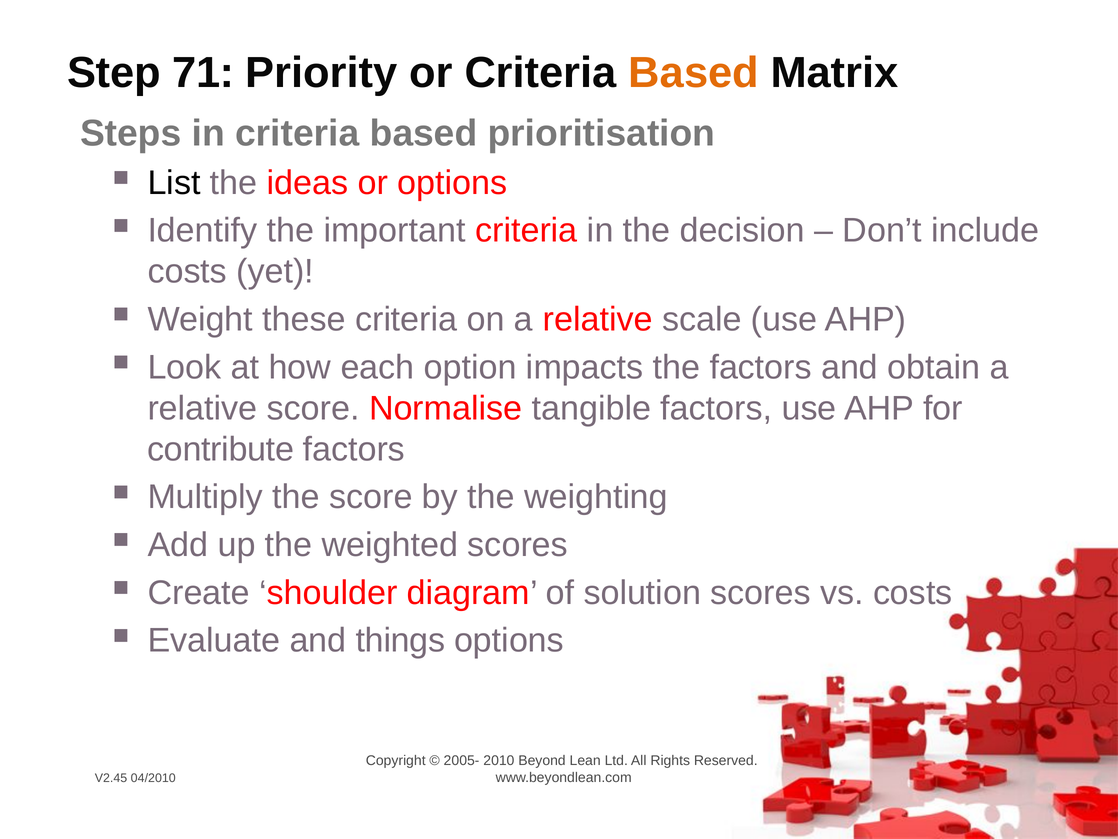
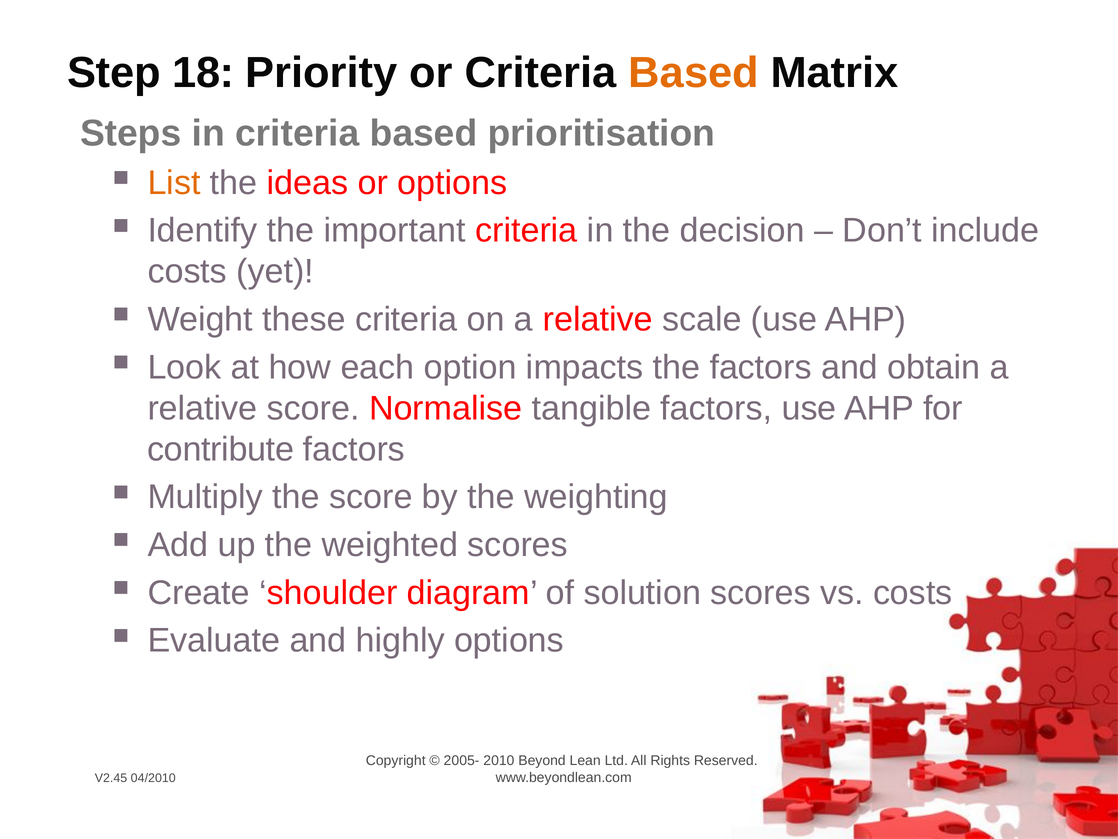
71: 71 -> 18
List colour: black -> orange
things: things -> highly
